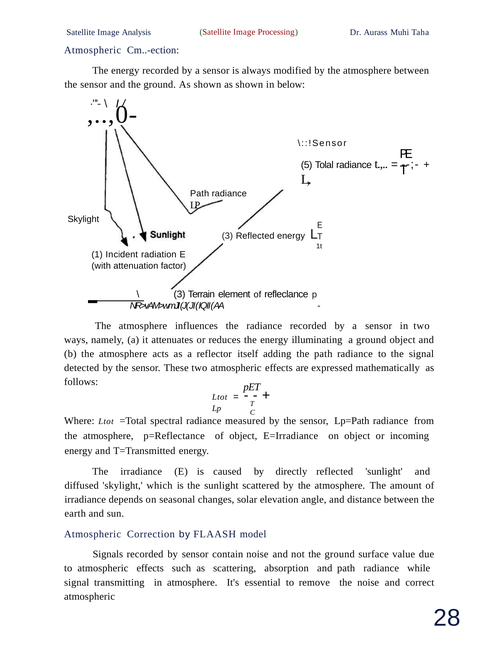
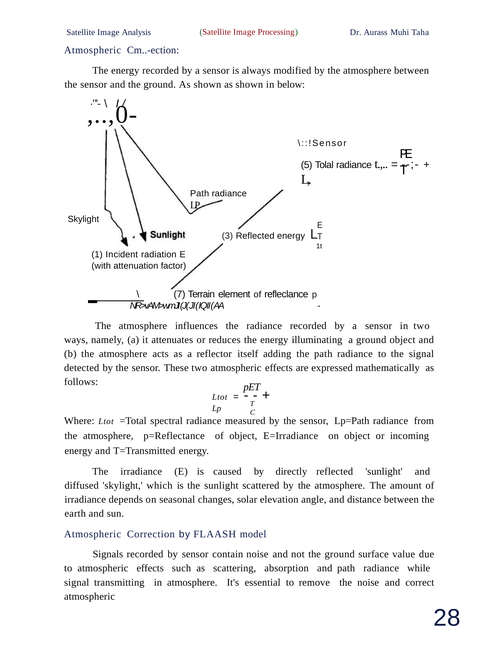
3 at (179, 295): 3 -> 7
